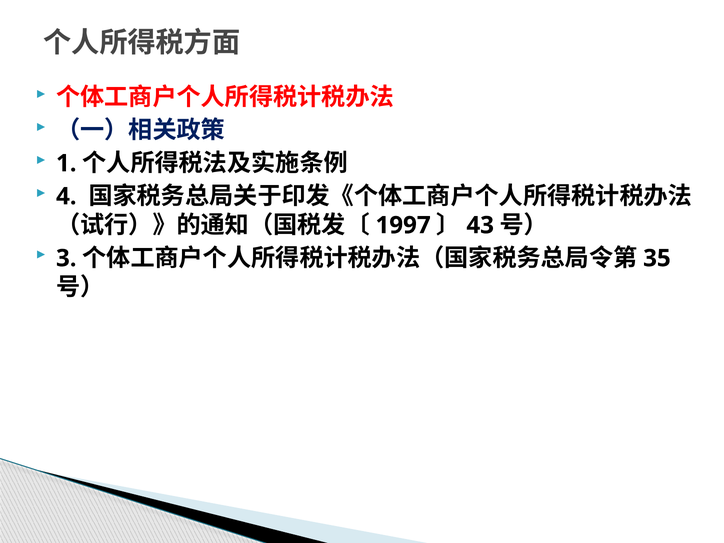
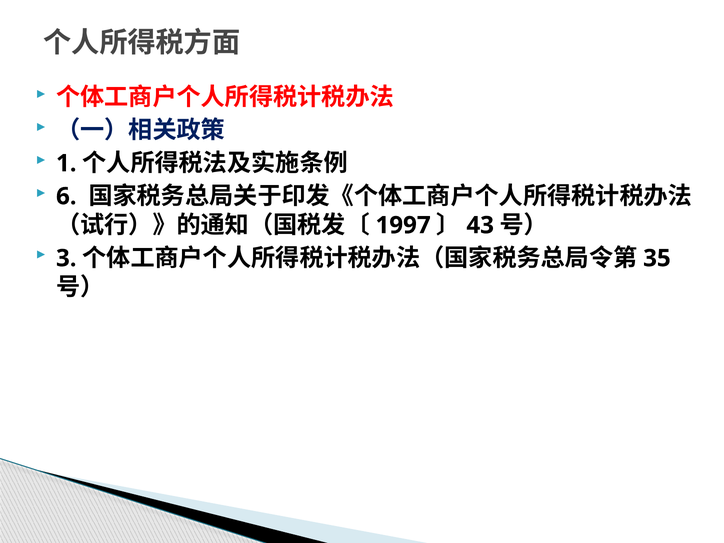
4: 4 -> 6
